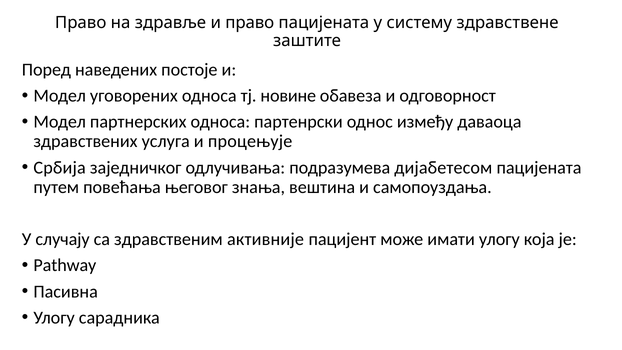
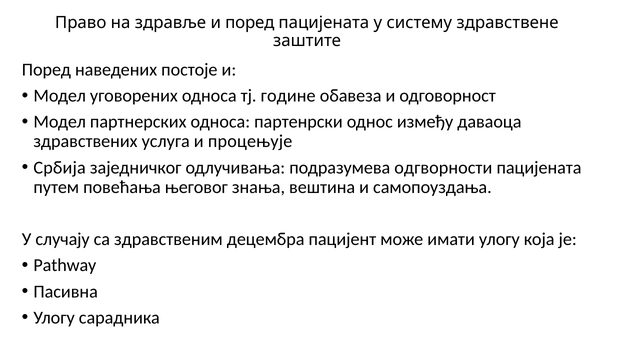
и право: право -> поред
новине: новине -> године
дијабетесом: дијабетесом -> одгворности
активније: активније -> децембра
